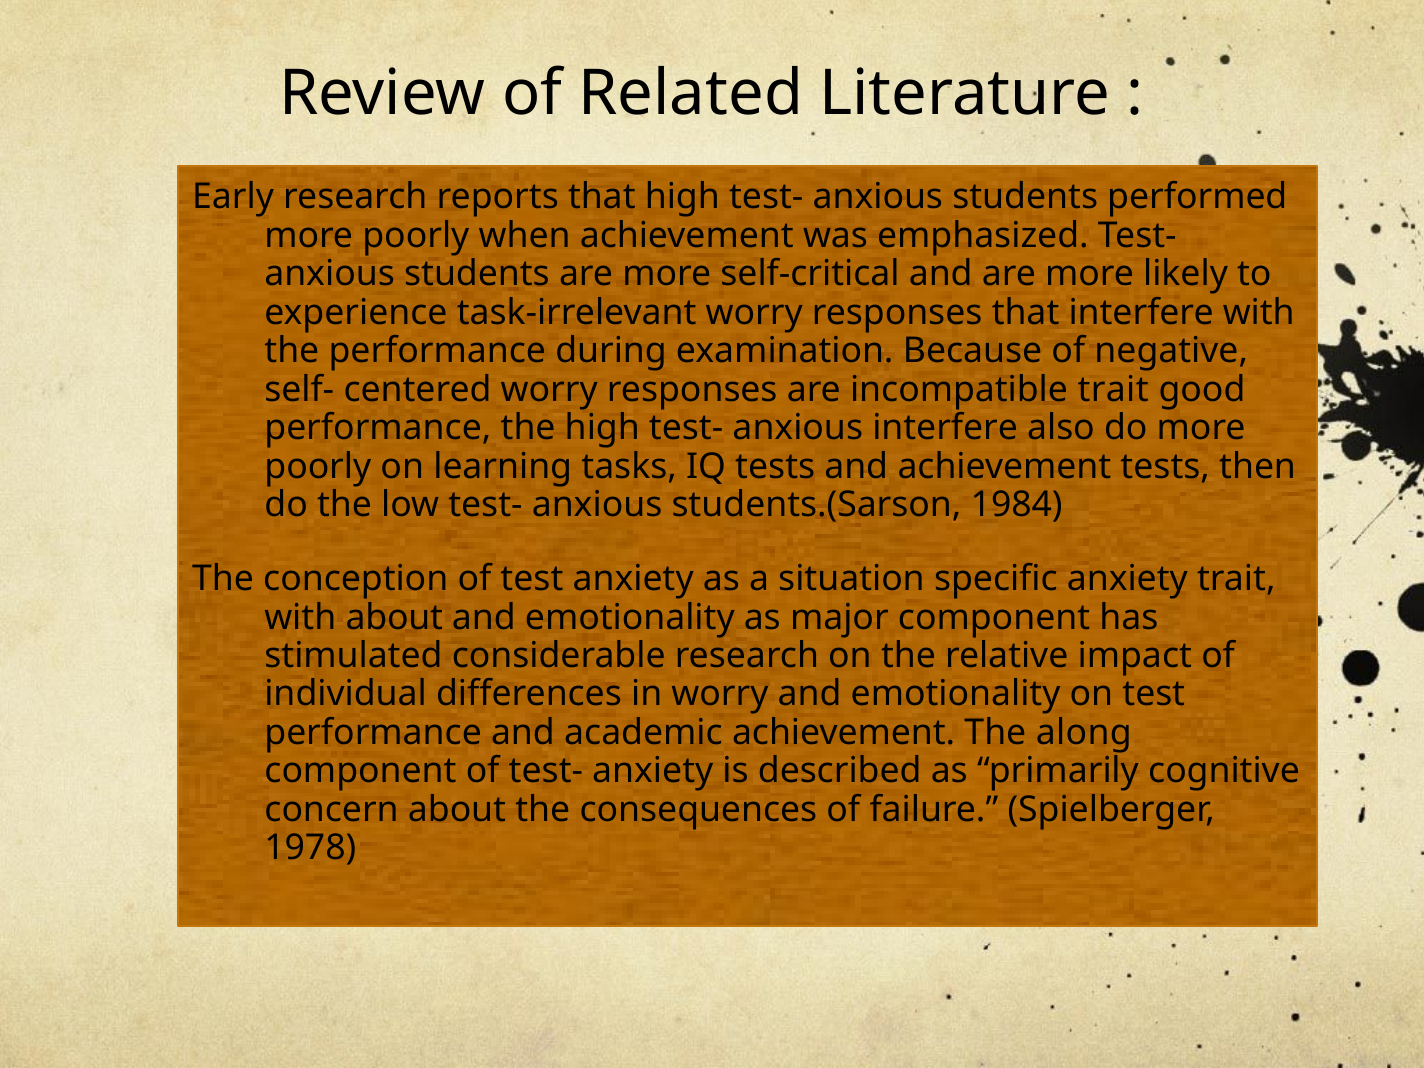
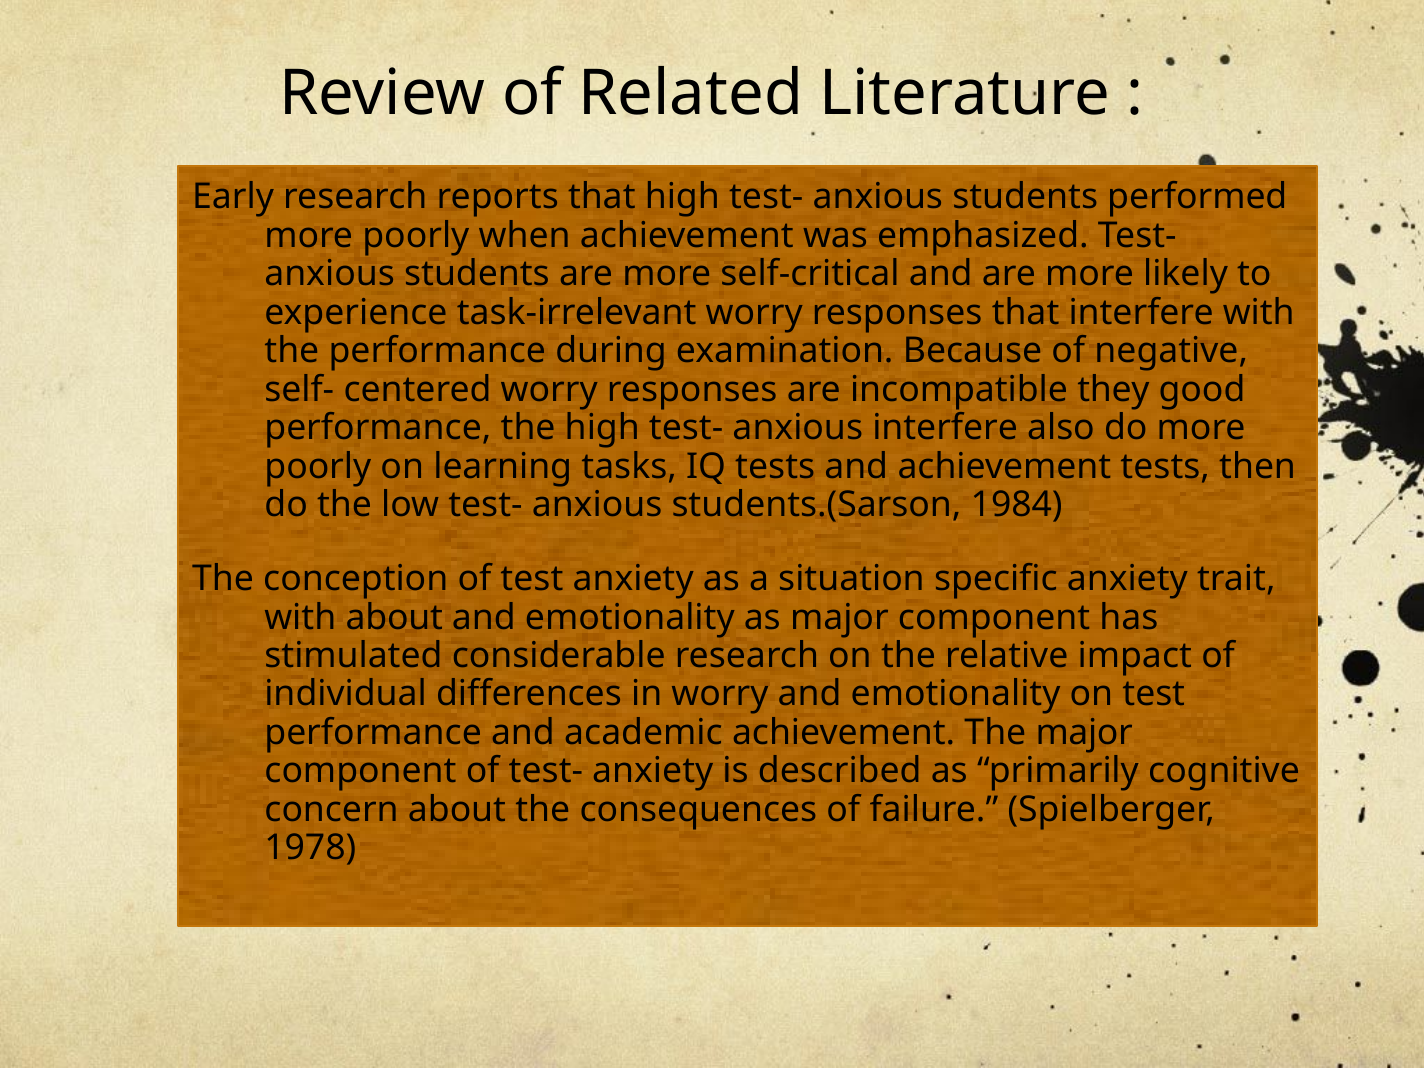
incompatible trait: trait -> they
The along: along -> major
